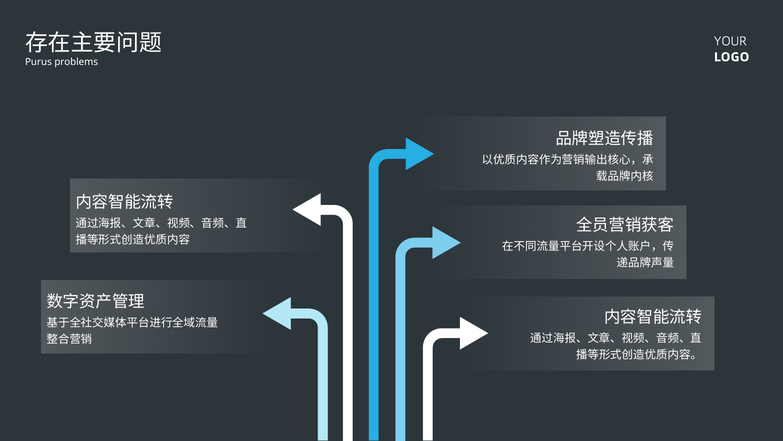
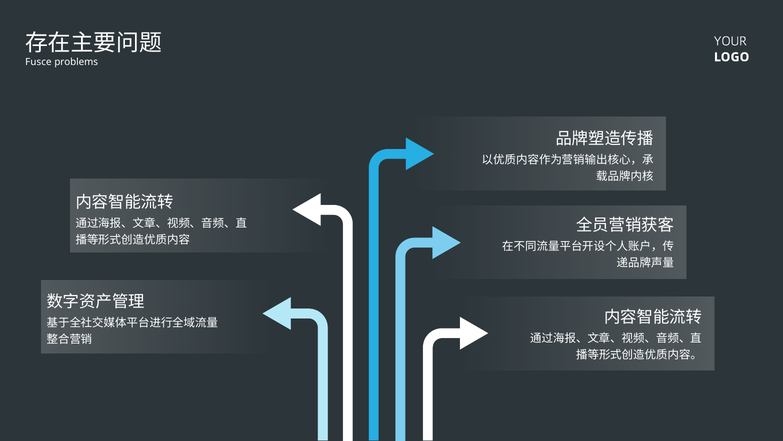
Purus: Purus -> Fusce
